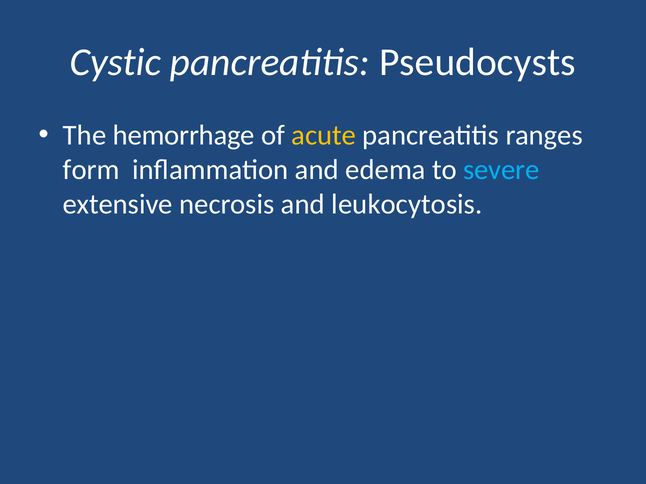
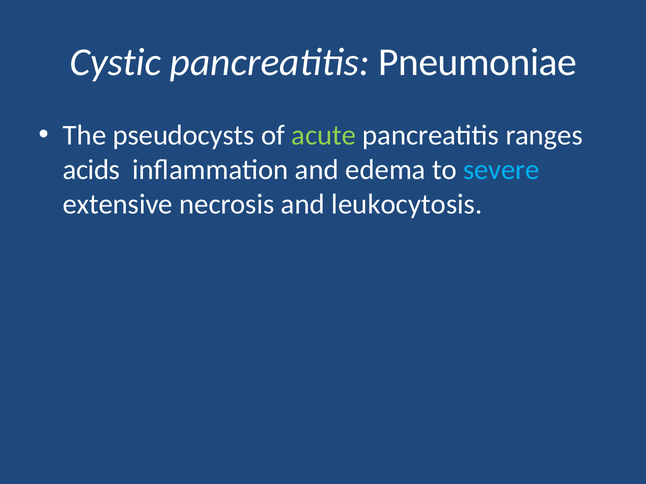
Pseudocysts: Pseudocysts -> Pneumoniae
hemorrhage: hemorrhage -> pseudocysts
acute colour: yellow -> light green
form: form -> acids
